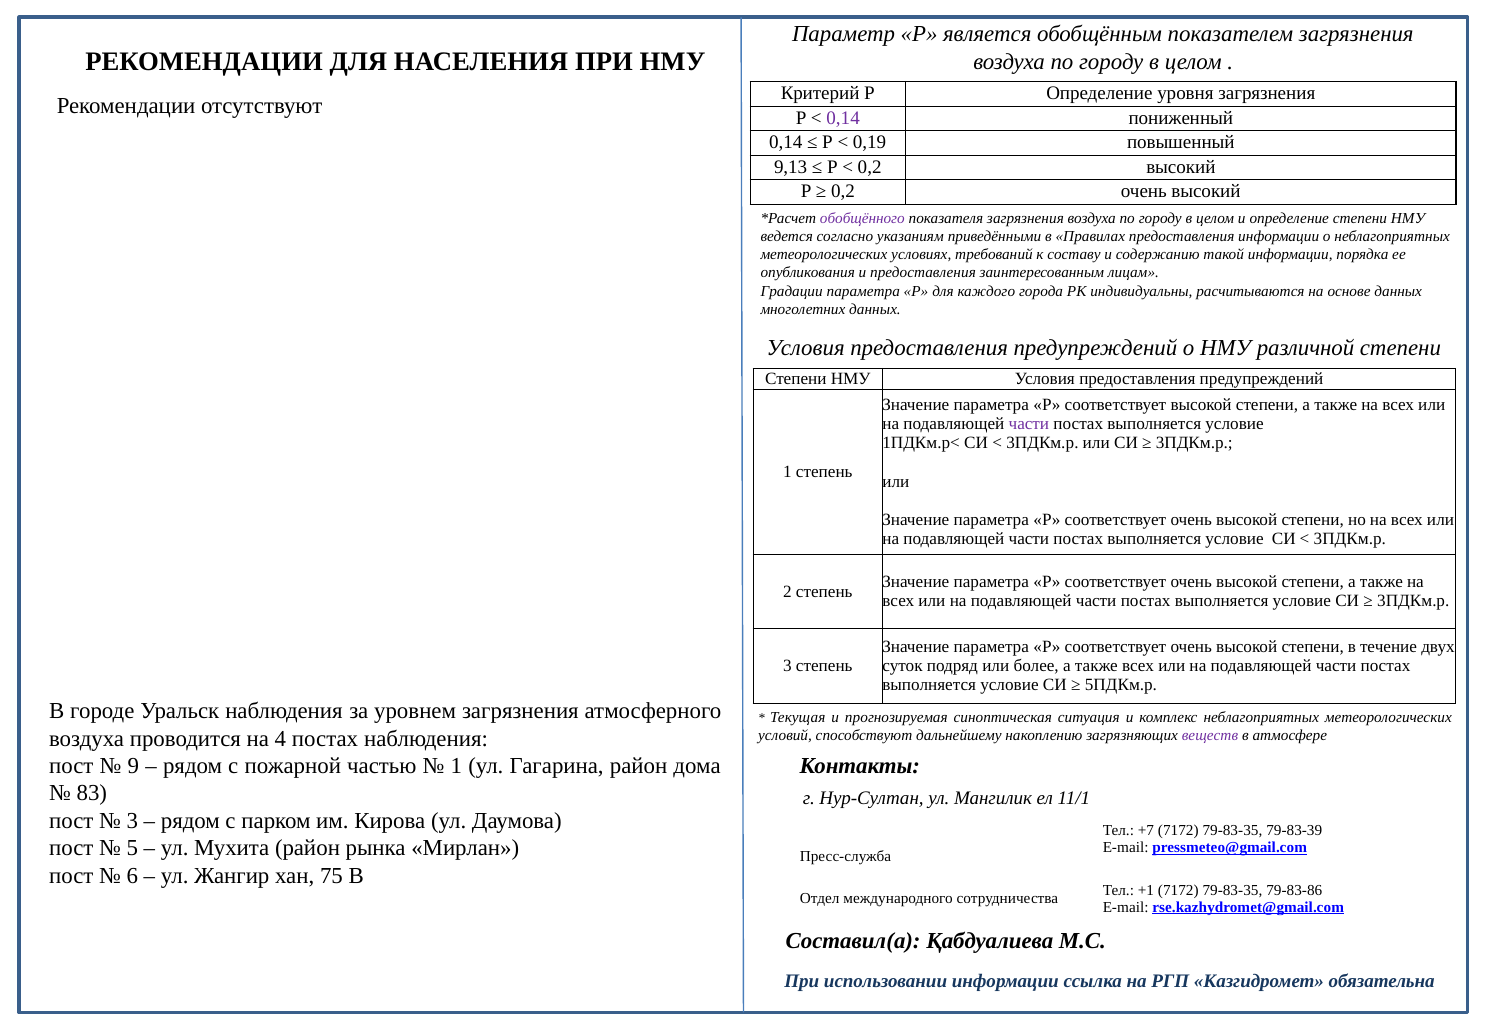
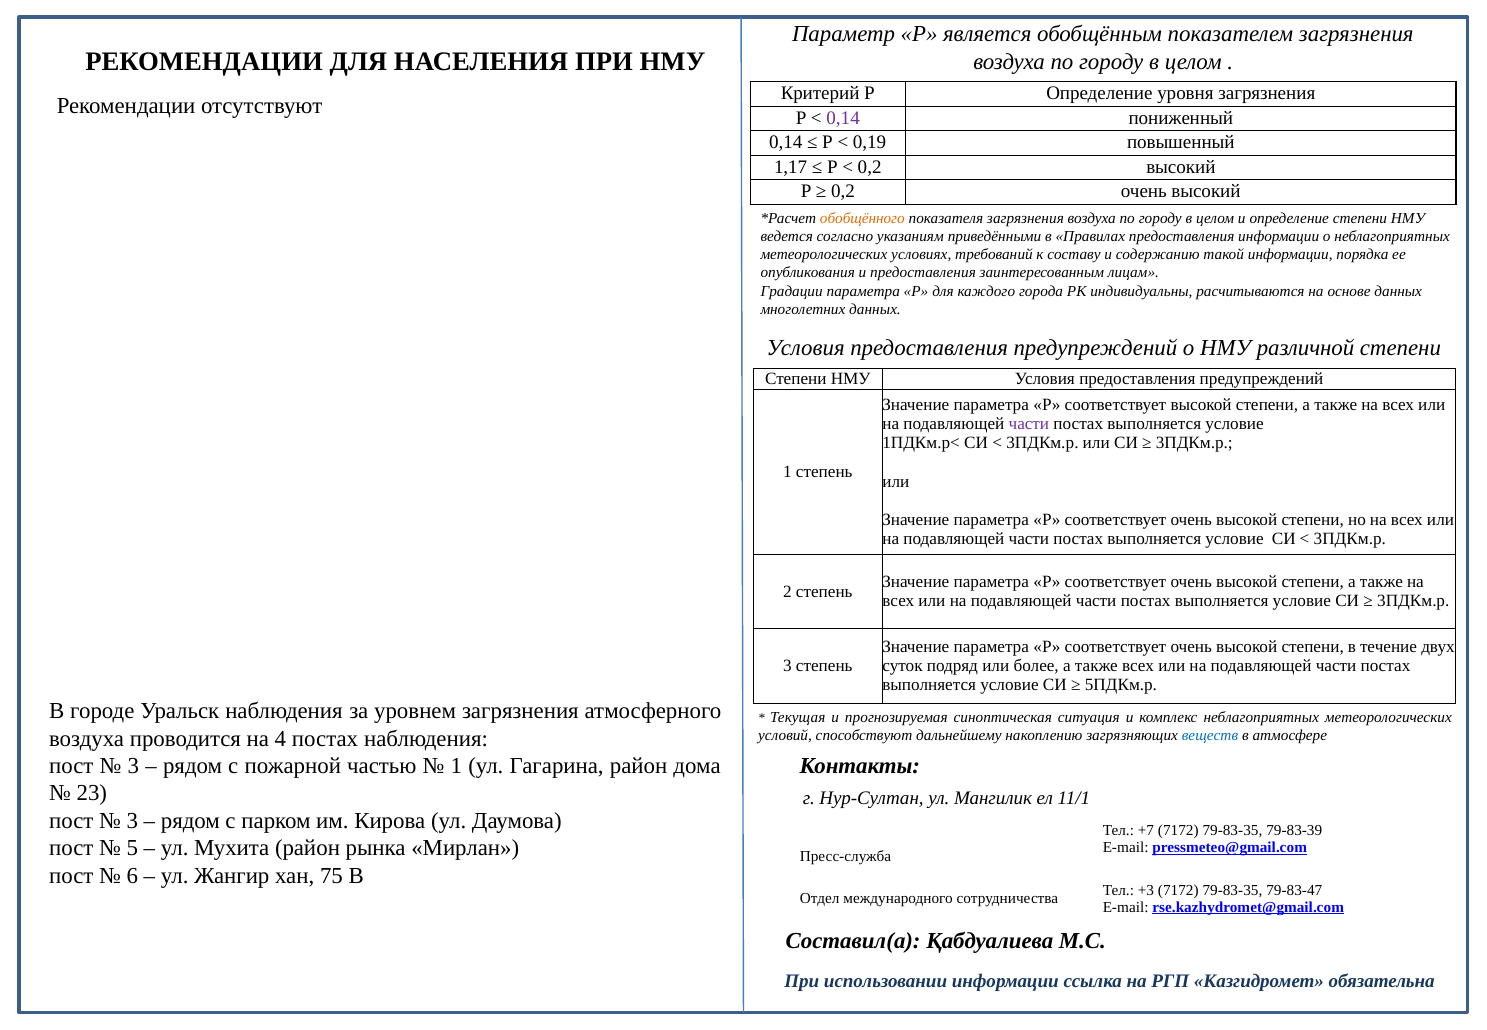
9,13: 9,13 -> 1,17
обобщённого colour: purple -> orange
веществ colour: purple -> blue
9 at (133, 766): 9 -> 3
83: 83 -> 23
+1: +1 -> +3
79-83-86: 79-83-86 -> 79-83-47
